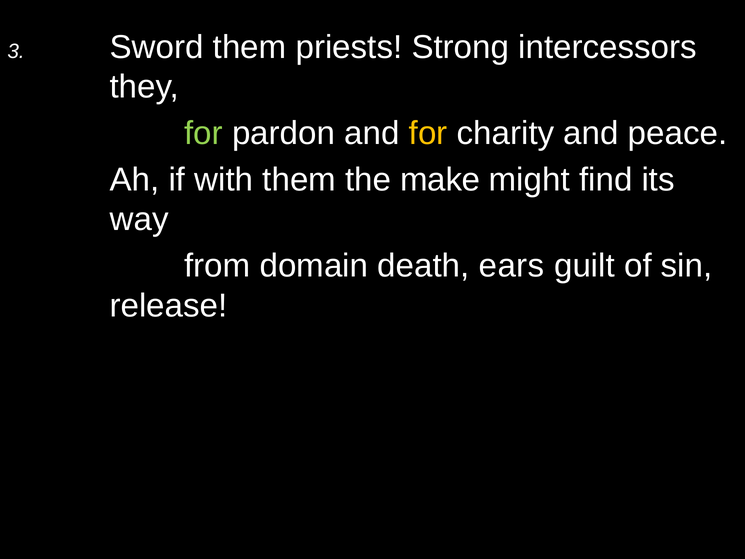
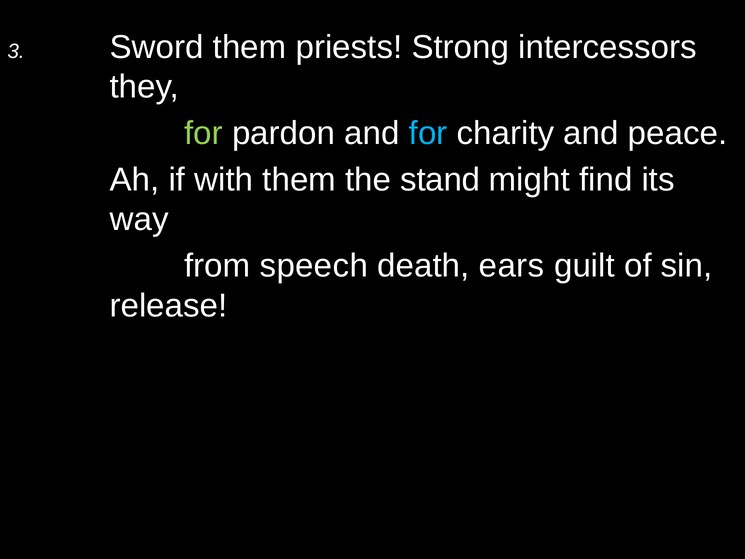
for at (428, 133) colour: yellow -> light blue
make: make -> stand
domain: domain -> speech
